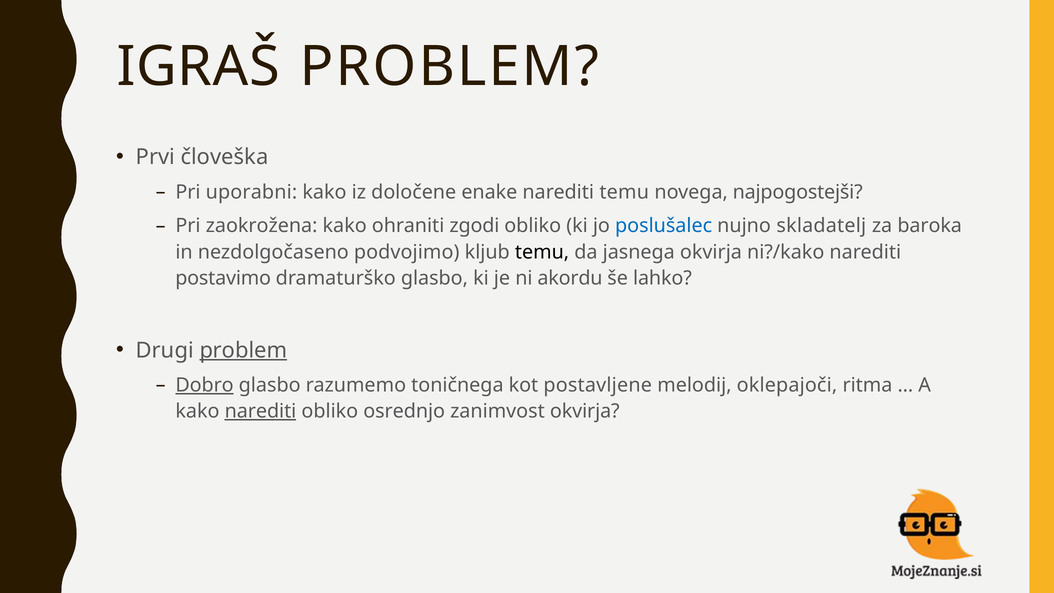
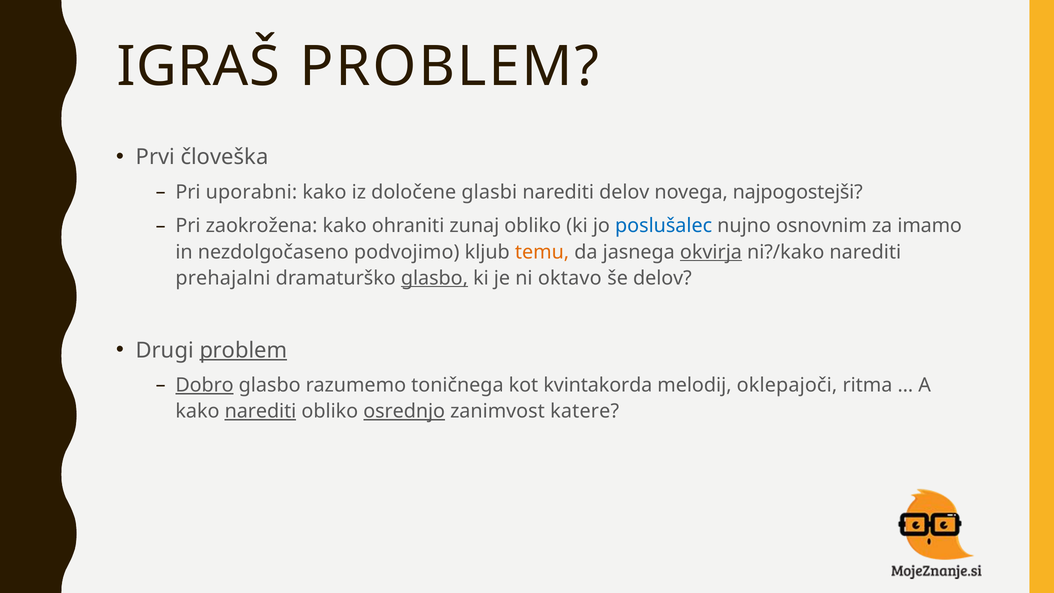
enake: enake -> glasbi
narediti temu: temu -> delov
zgodi: zgodi -> zunaj
skladatelj: skladatelj -> osnovnim
baroka: baroka -> imamo
temu at (542, 252) colour: black -> orange
okvirja at (711, 252) underline: none -> present
postavimo: postavimo -> prehajalni
glasbo at (434, 278) underline: none -> present
akordu: akordu -> oktavo
še lahko: lahko -> delov
postavljene: postavljene -> kvintakorda
osrednjo underline: none -> present
zanimvost okvirja: okvirja -> katere
